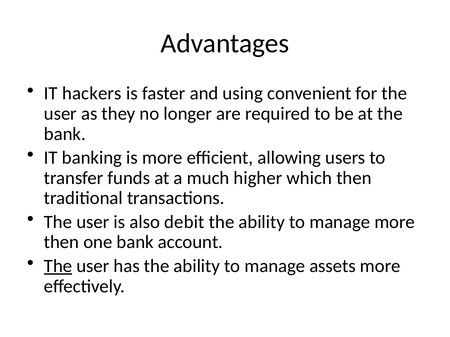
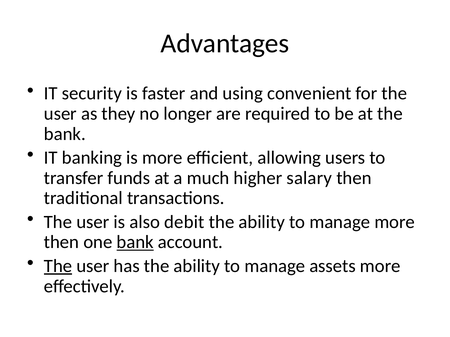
hackers: hackers -> security
which: which -> salary
bank at (135, 243) underline: none -> present
